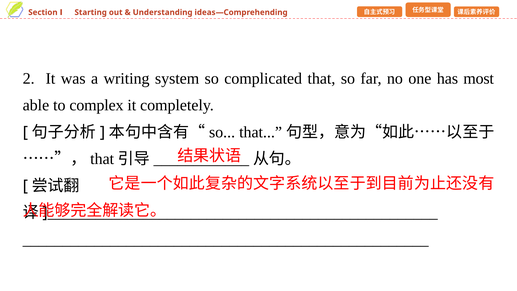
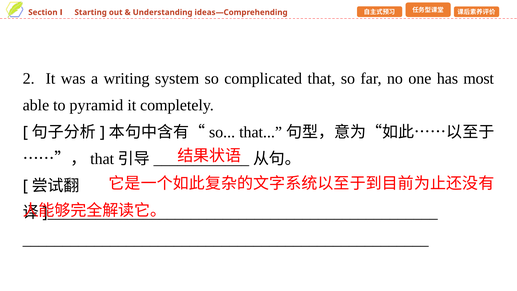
complex: complex -> pyramid
